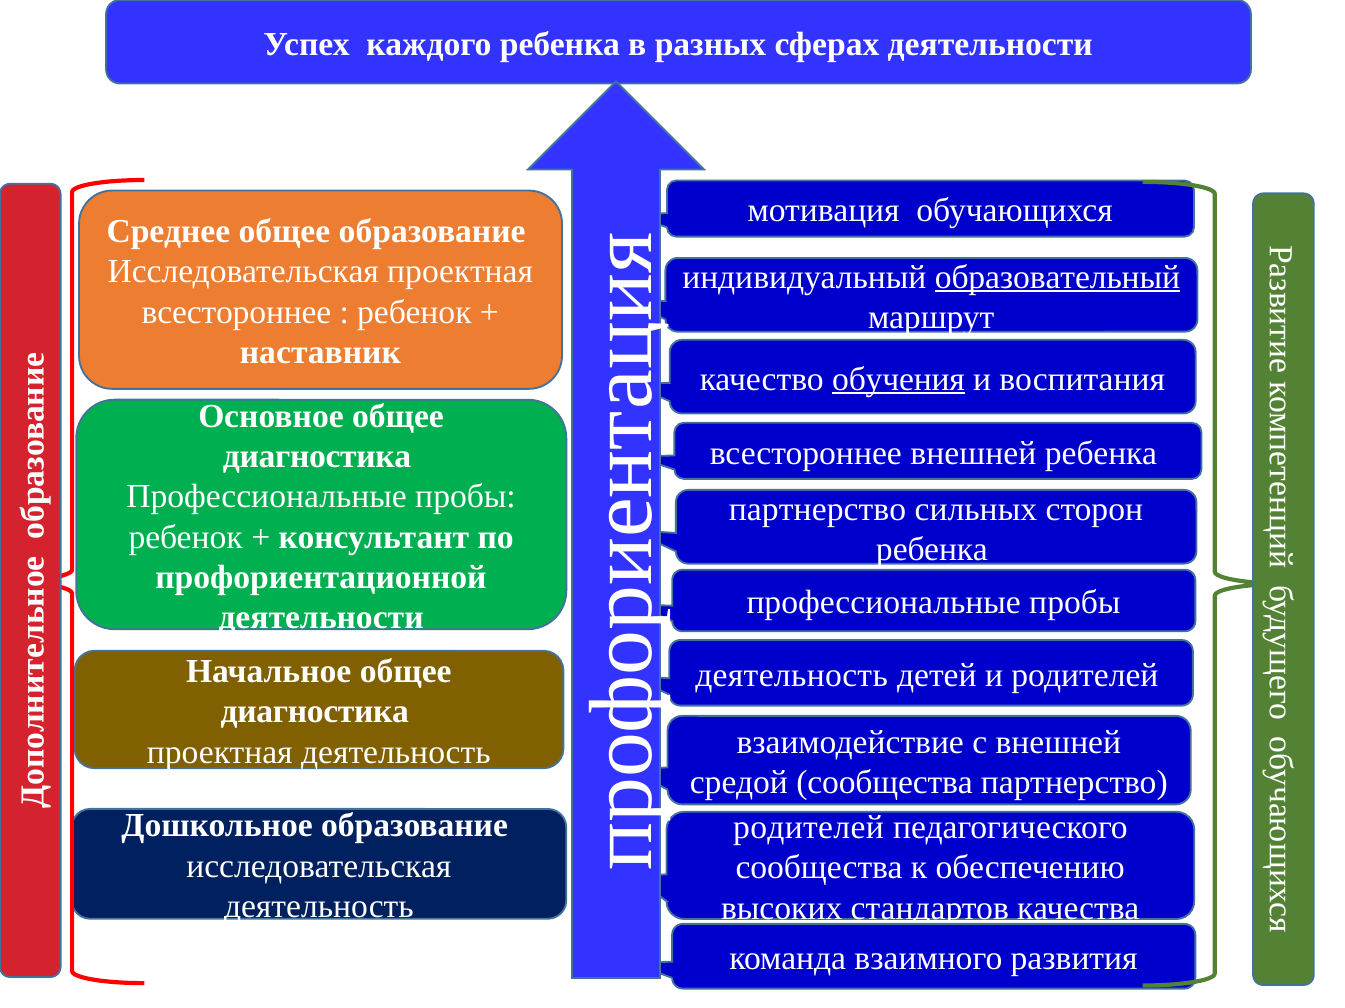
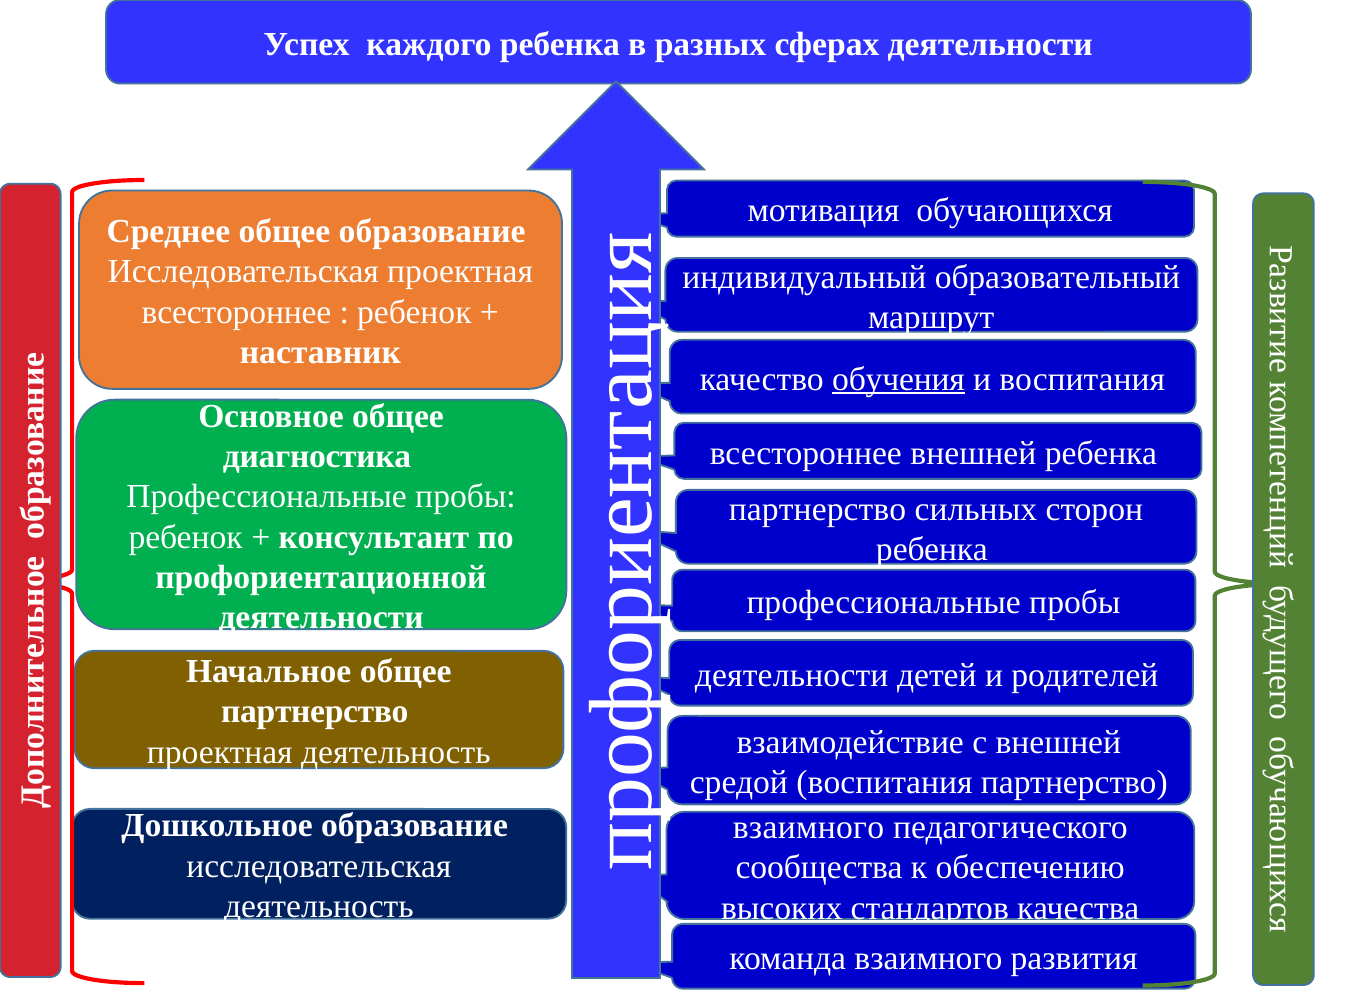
образовательный underline: present -> none
деятельность at (792, 676): деятельность -> деятельности
диагностика at (315, 712): диагностика -> партнерство
сообщества at (885, 783): сообщества -> воспитания
родителей at (808, 828): родителей -> взаимного
